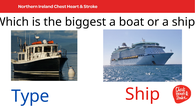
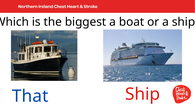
Type: Type -> That
